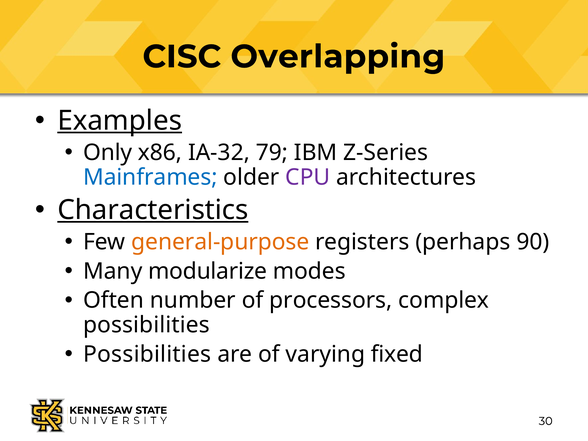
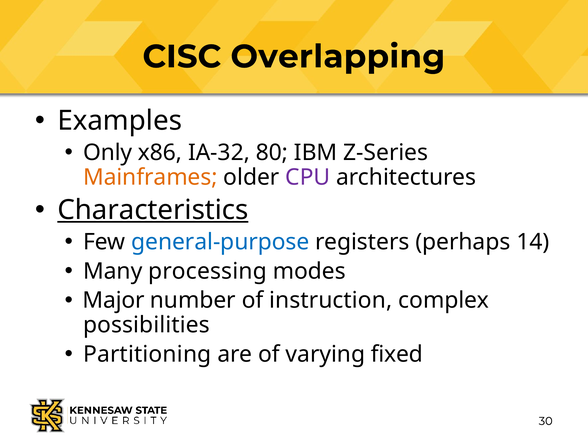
Examples underline: present -> none
79: 79 -> 80
Mainframes colour: blue -> orange
general-purpose colour: orange -> blue
90: 90 -> 14
modularize: modularize -> processing
Often: Often -> Major
processors: processors -> instruction
Possibilities at (147, 354): Possibilities -> Partitioning
